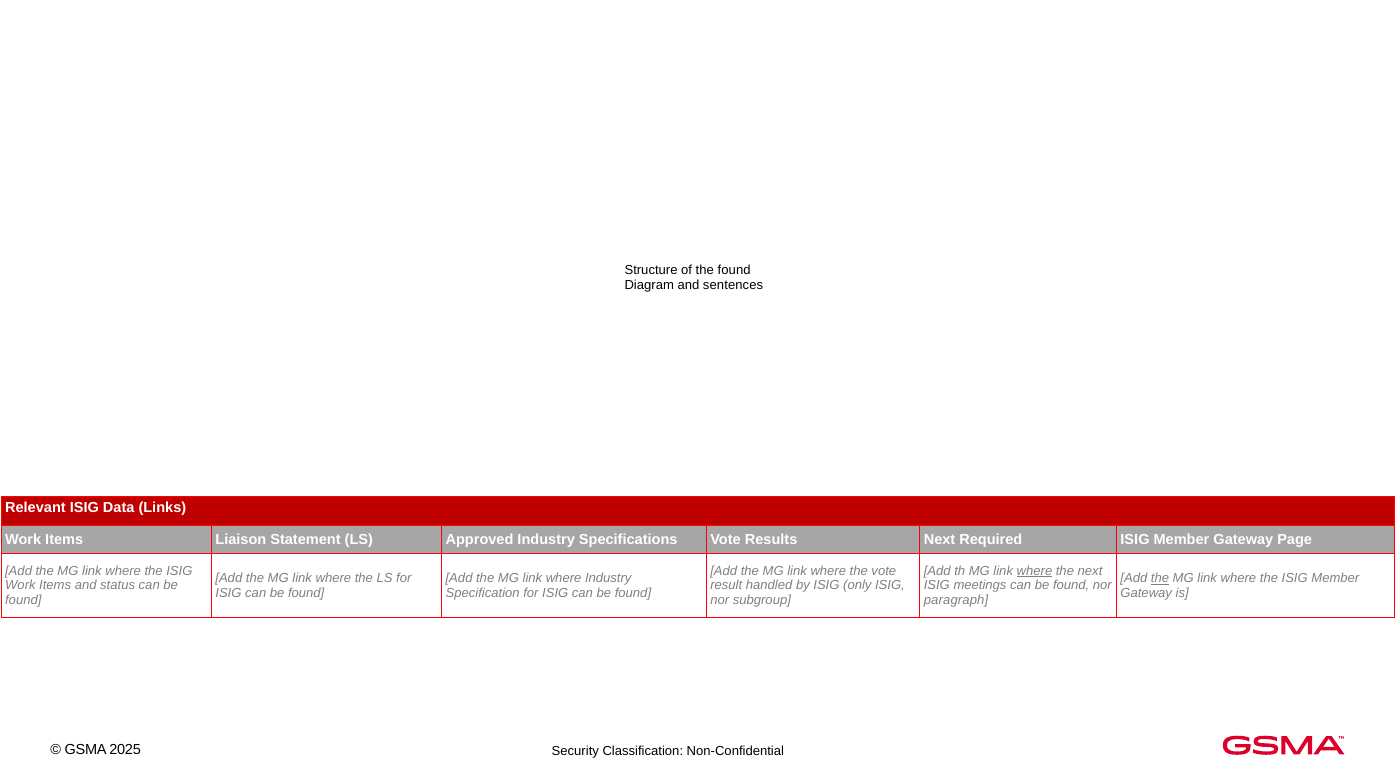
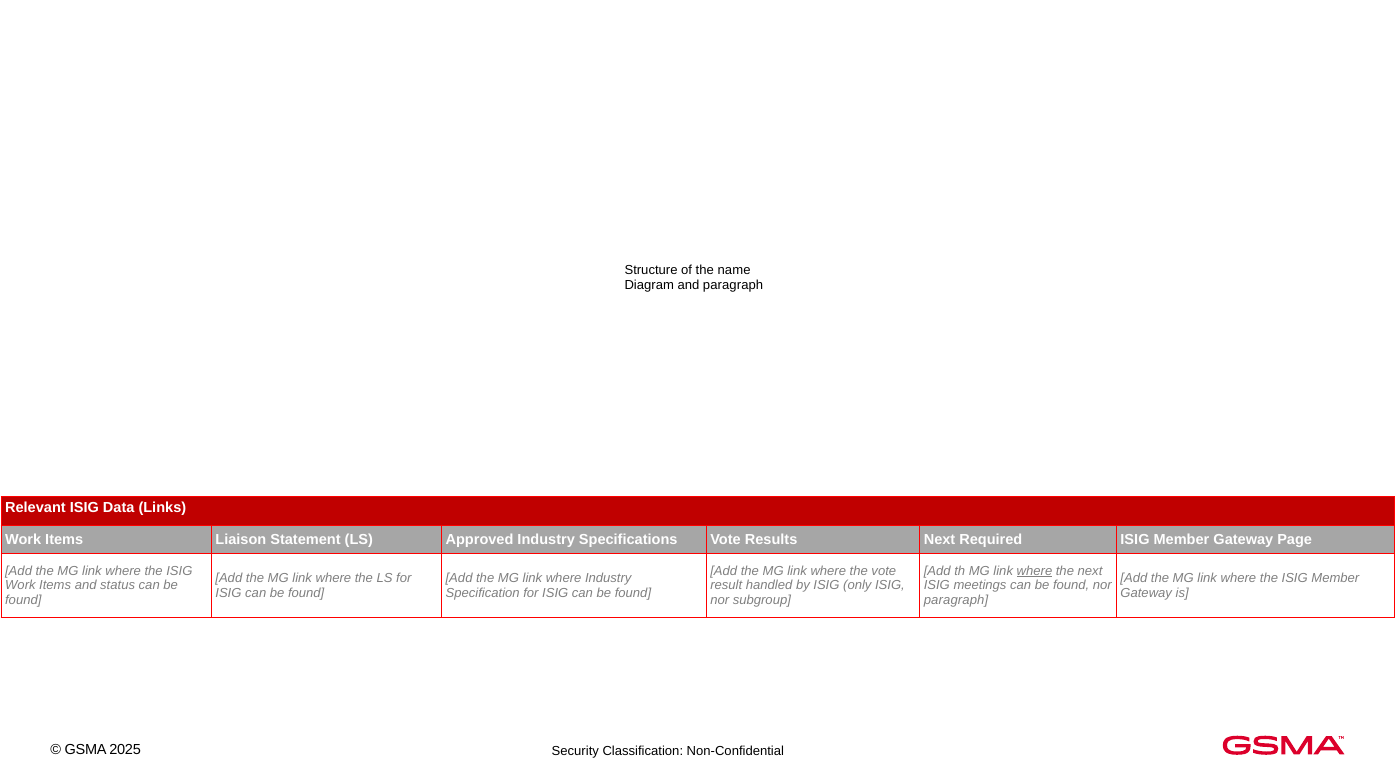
the found: found -> name
and sentences: sentences -> paragraph
the at (1160, 579) underline: present -> none
